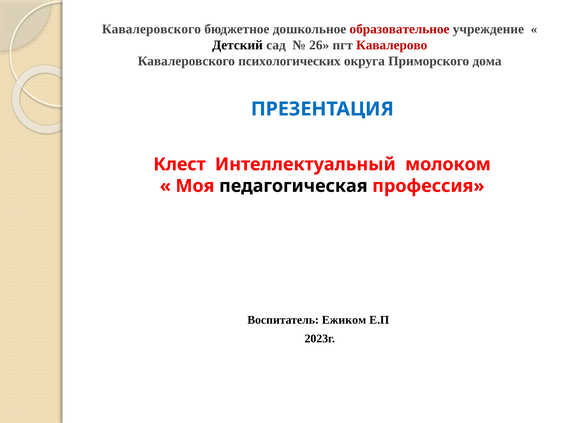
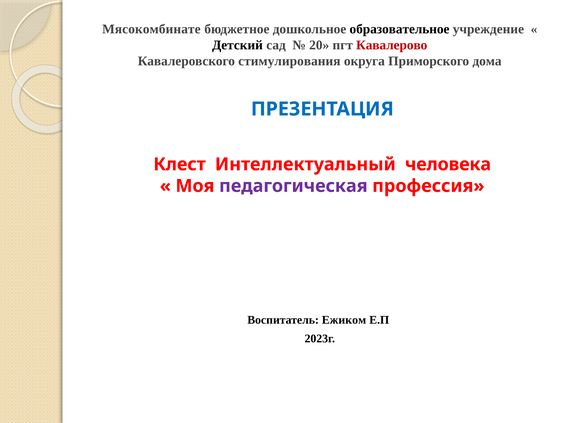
Кавалеровского at (151, 29): Кавалеровского -> Мясокомбинате
образовательное colour: red -> black
26: 26 -> 20
психологических: психологических -> стимулирования
молоком: молоком -> человека
педагогическая colour: black -> purple
